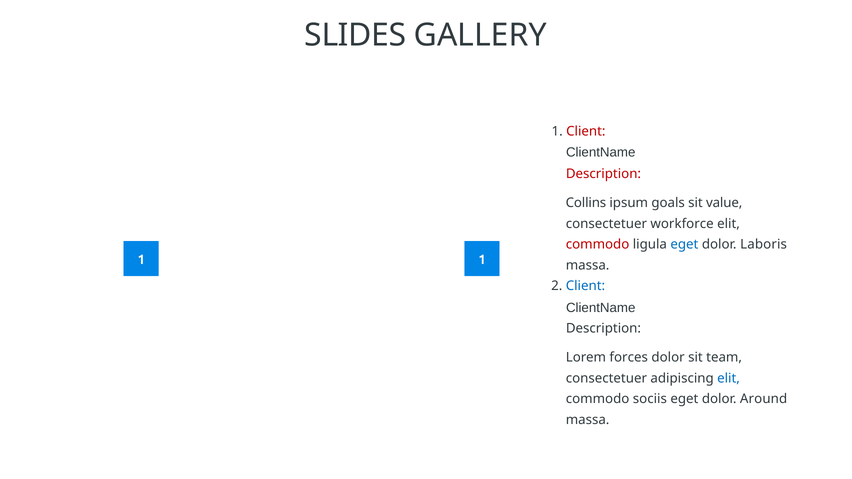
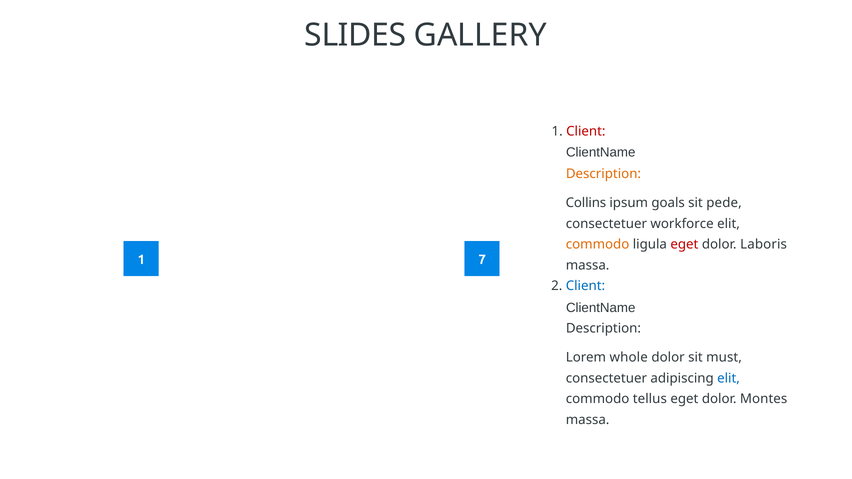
Description at (603, 174) colour: red -> orange
value: value -> pede
commodo at (598, 245) colour: red -> orange
eget at (684, 245) colour: blue -> red
1 1: 1 -> 7
forces: forces -> whole
team: team -> must
sociis: sociis -> tellus
Around: Around -> Montes
